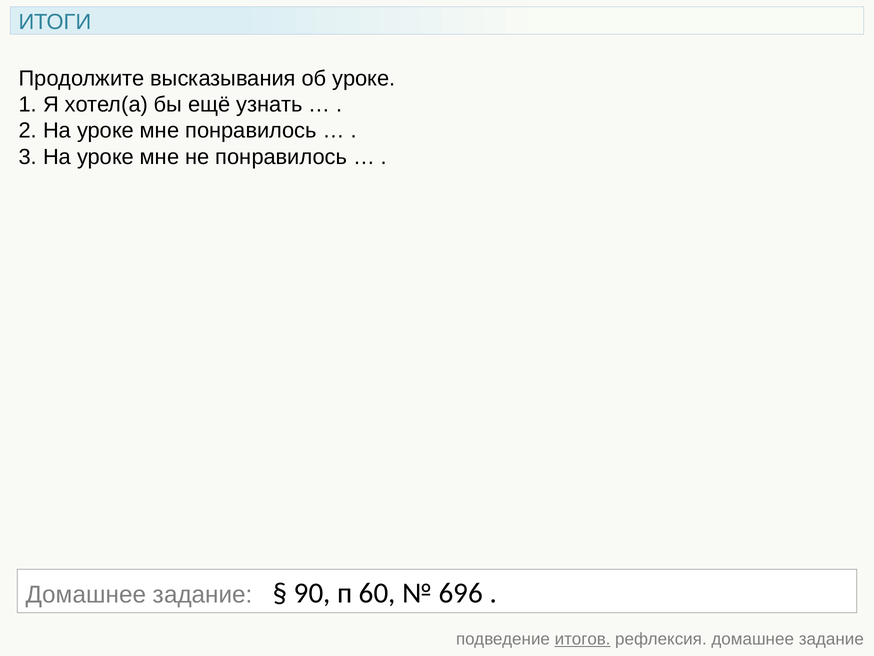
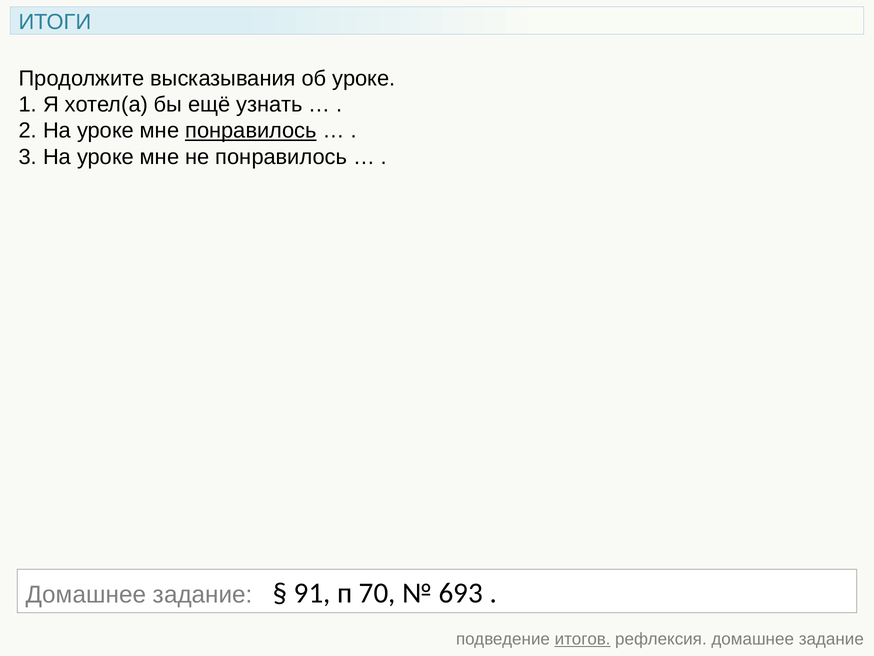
понравилось at (251, 131) underline: none -> present
90: 90 -> 91
60: 60 -> 70
696: 696 -> 693
